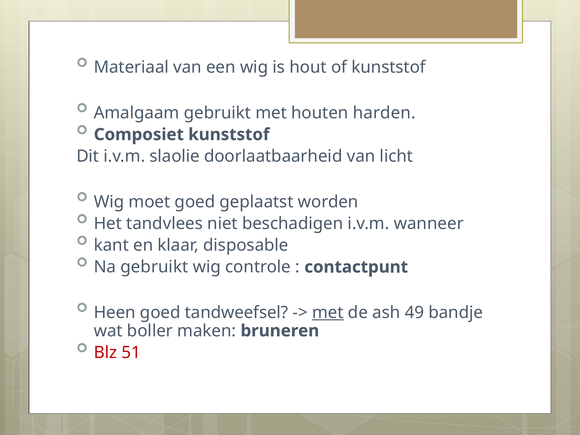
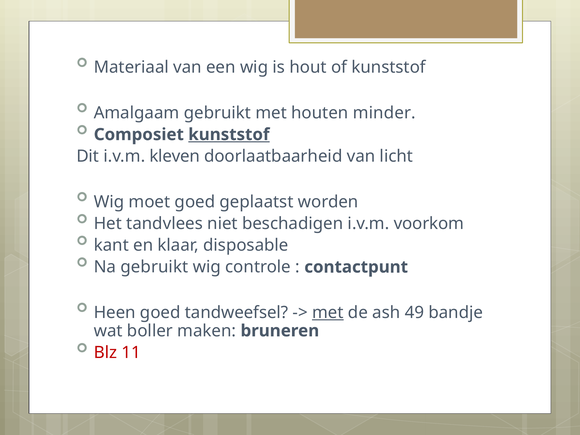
harden: harden -> minder
kunststof at (229, 135) underline: none -> present
slaolie: slaolie -> kleven
wanneer: wanneer -> voorkom
51: 51 -> 11
